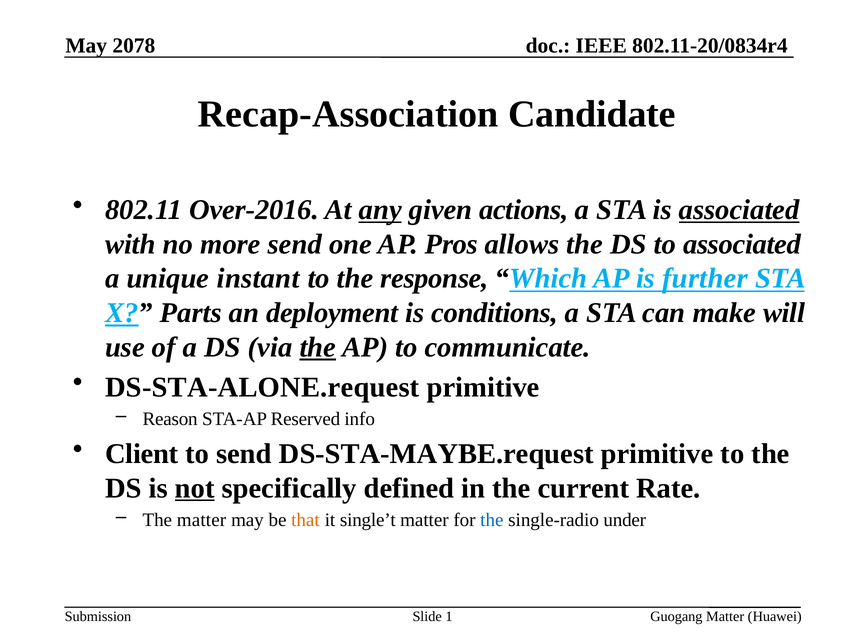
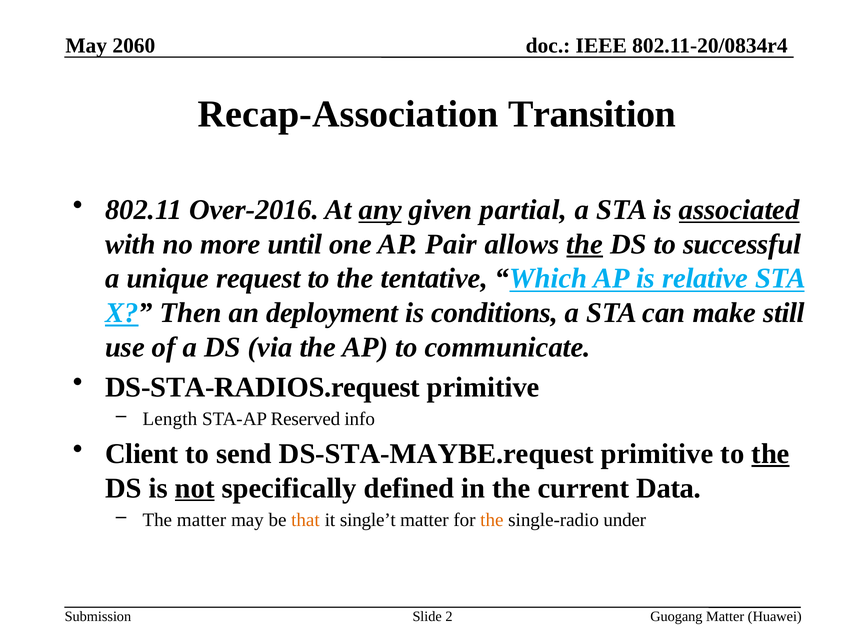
2078: 2078 -> 2060
Candidate: Candidate -> Transition
actions: actions -> partial
more send: send -> until
Pros: Pros -> Pair
the at (585, 244) underline: none -> present
to associated: associated -> successful
instant: instant -> request
response: response -> tentative
further: further -> relative
Parts: Parts -> Then
will: will -> still
the at (318, 347) underline: present -> none
DS-STA-ALONE.request: DS-STA-ALONE.request -> DS-STA-RADIOS.request
Reason: Reason -> Length
the at (771, 454) underline: none -> present
Rate: Rate -> Data
the at (492, 520) colour: blue -> orange
1: 1 -> 2
